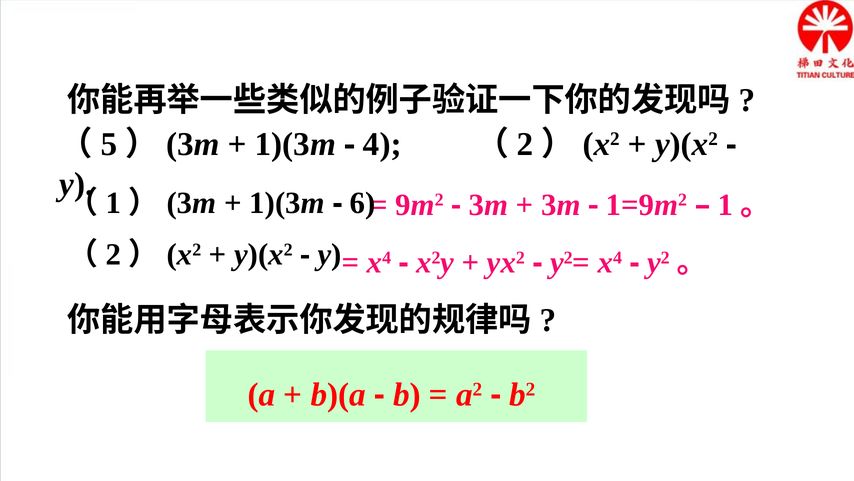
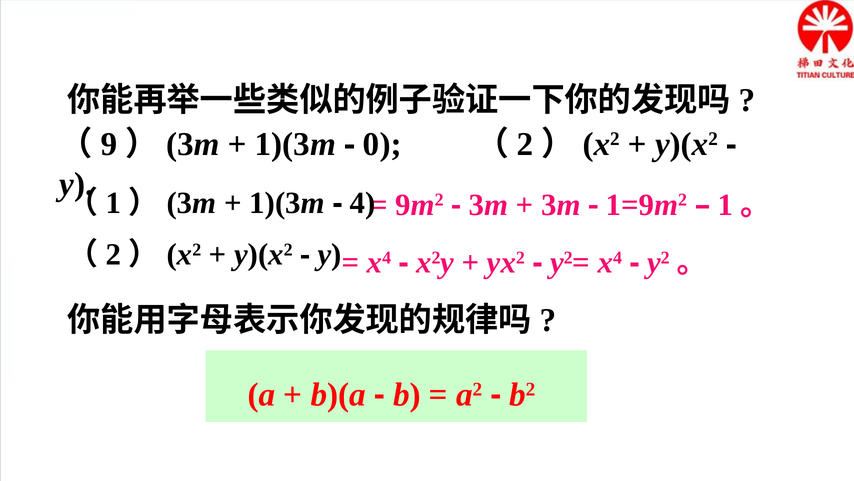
5: 5 -> 9
4: 4 -> 0
6: 6 -> 4
